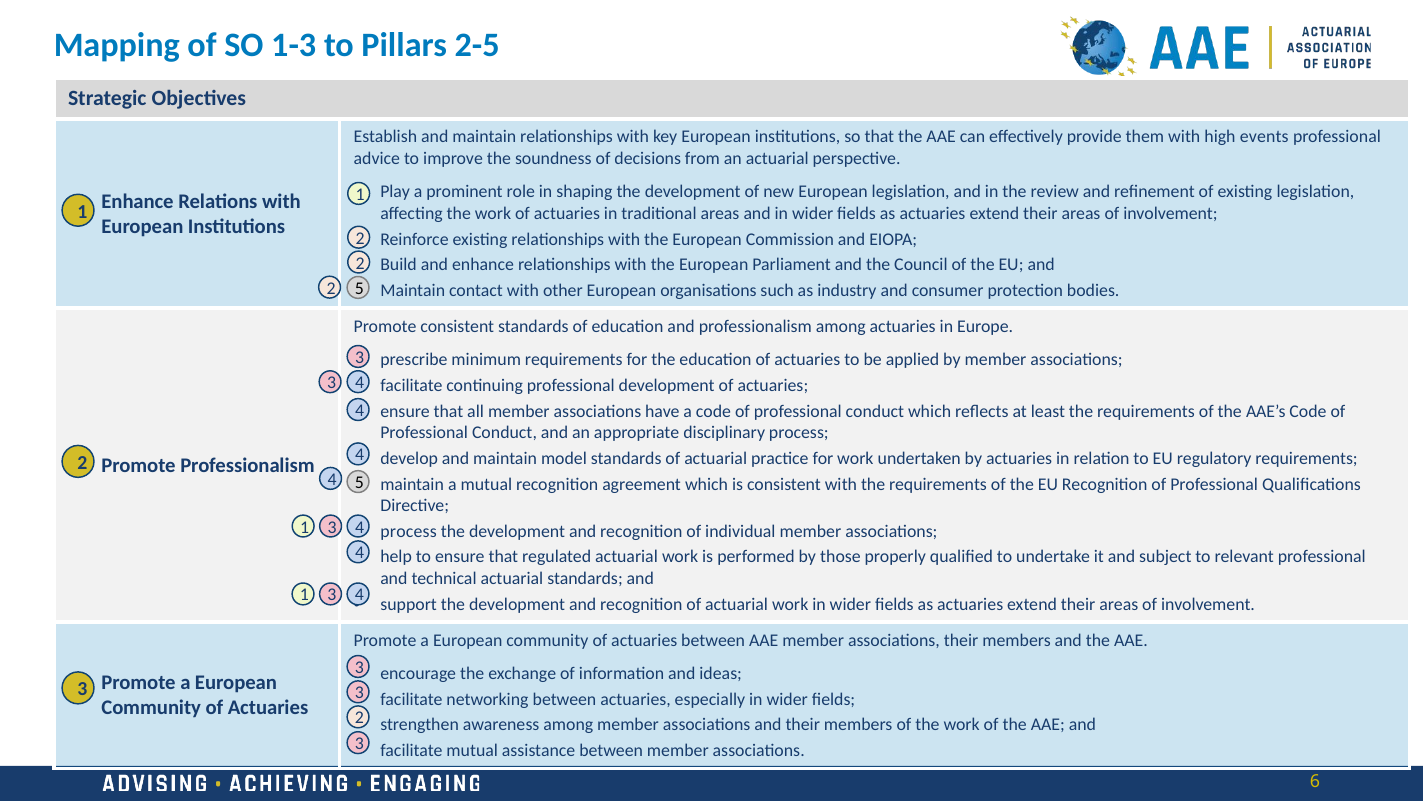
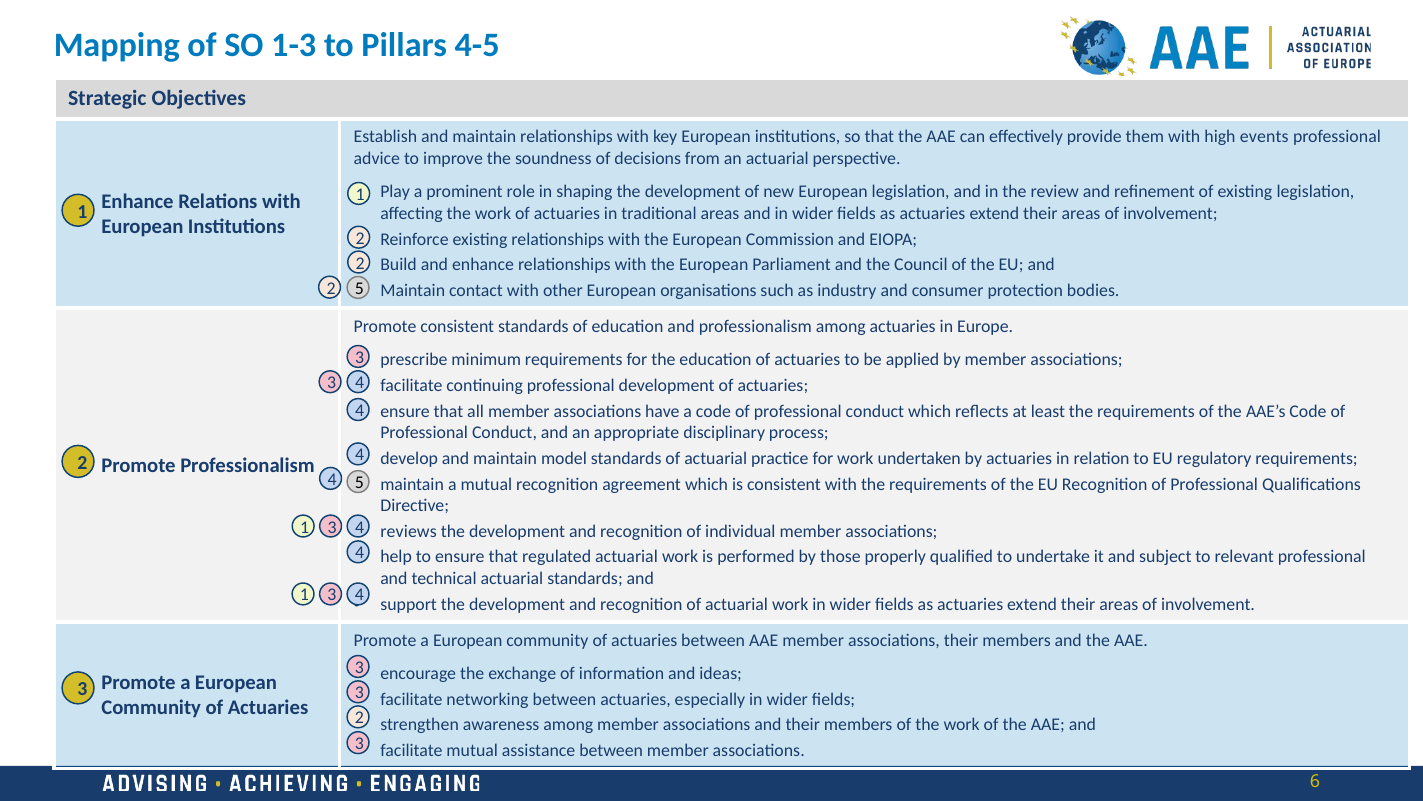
2-5: 2-5 -> 4-5
process at (409, 531): process -> reviews
